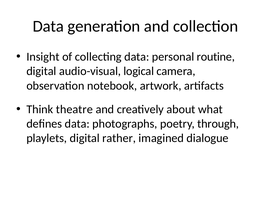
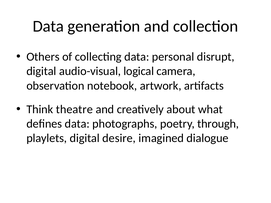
Insight: Insight -> Others
routine: routine -> disrupt
rather: rather -> desire
